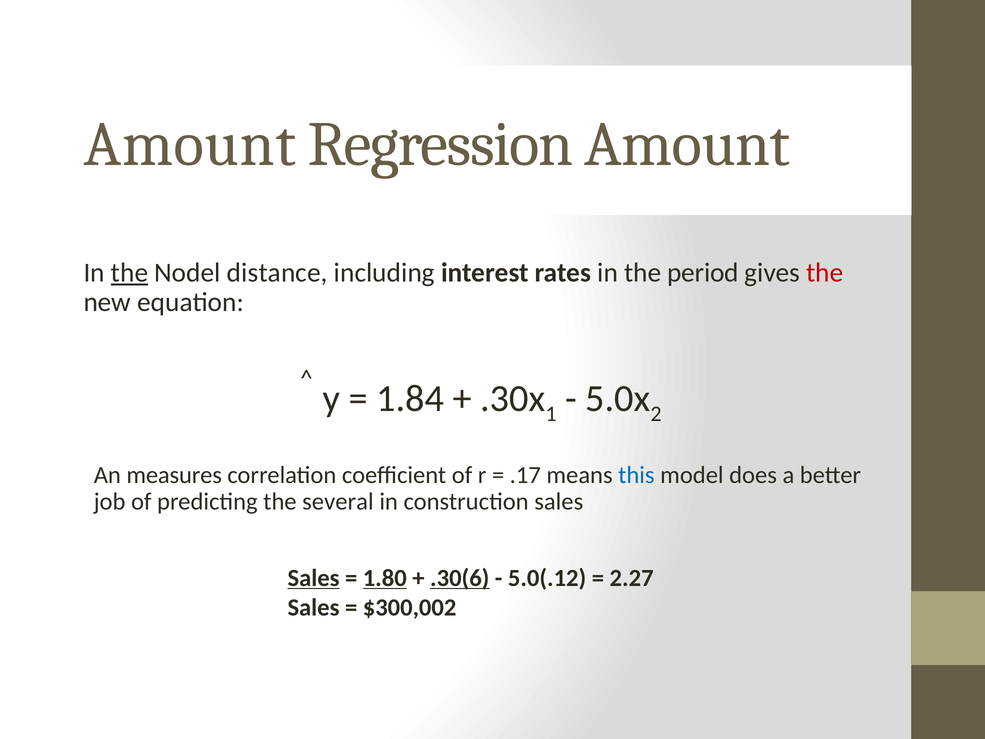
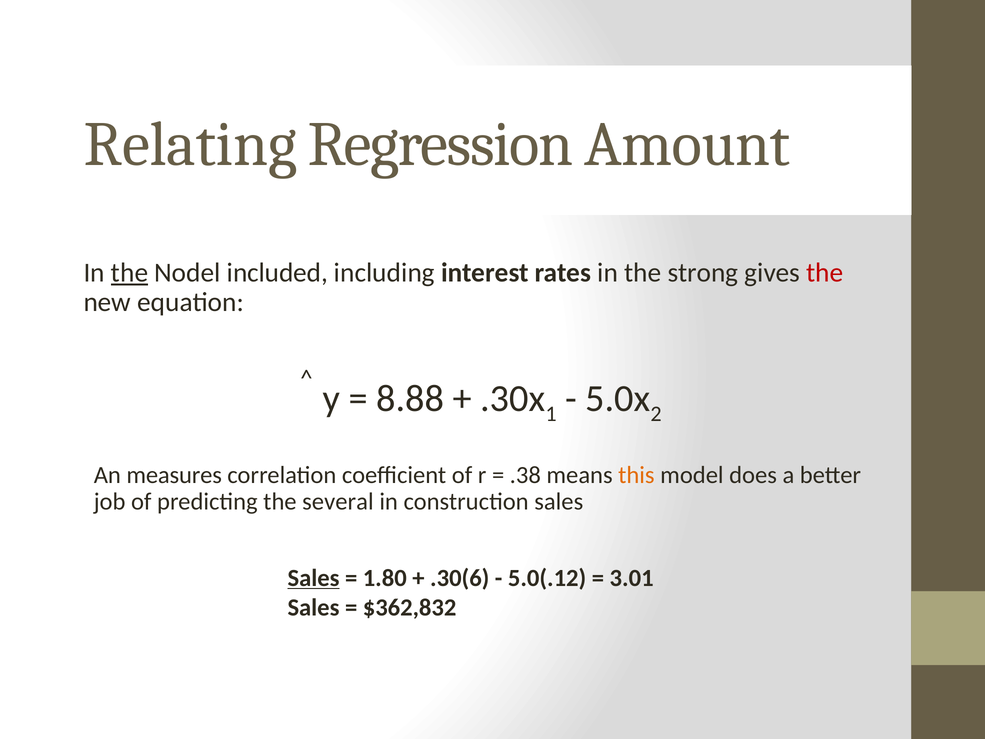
Amount at (190, 145): Amount -> Relating
distance: distance -> included
period: period -> strong
1.84: 1.84 -> 8.88
.17: .17 -> .38
this colour: blue -> orange
1.80 underline: present -> none
.30(6 underline: present -> none
2.27: 2.27 -> 3.01
$300,002: $300,002 -> $362,832
